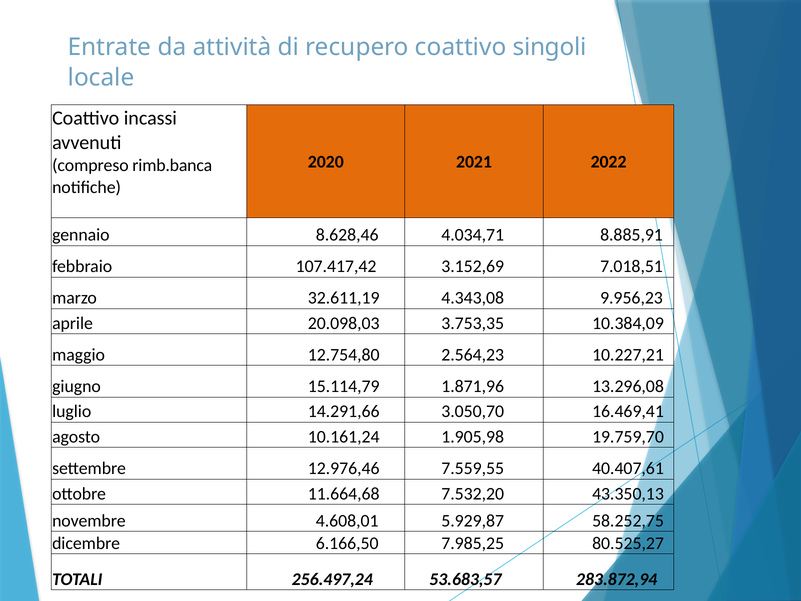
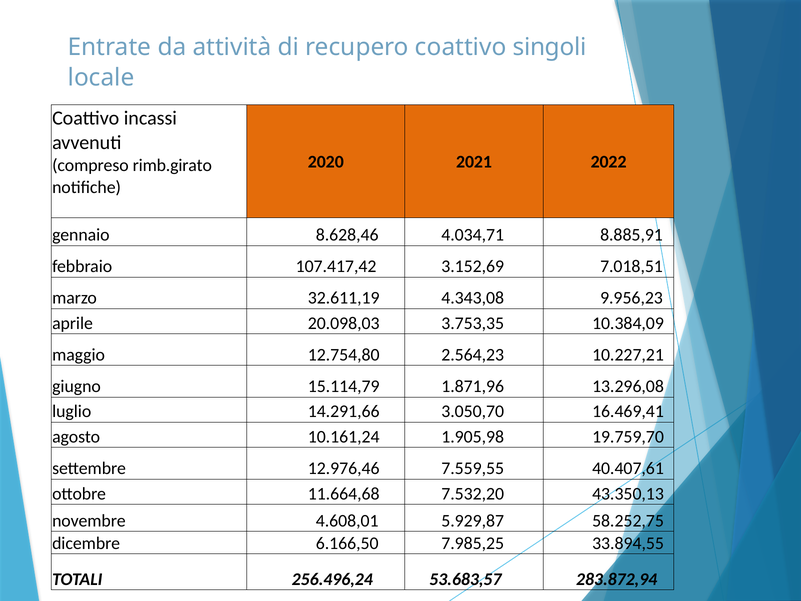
rimb.banca: rimb.banca -> rimb.girato
80.525,27: 80.525,27 -> 33.894,55
256.497,24: 256.497,24 -> 256.496,24
